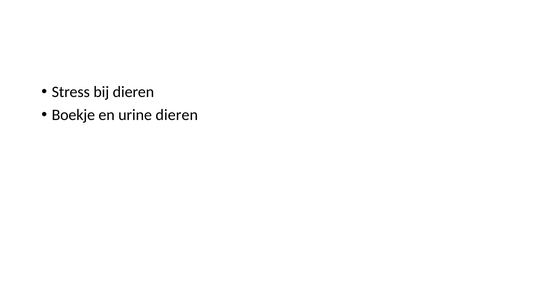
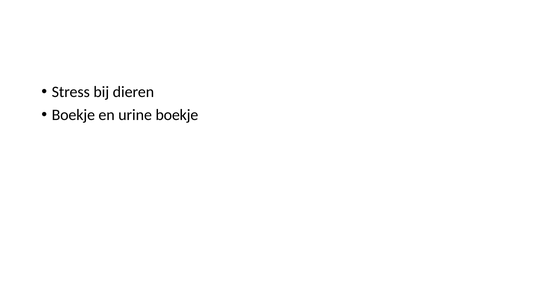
urine dieren: dieren -> boekje
